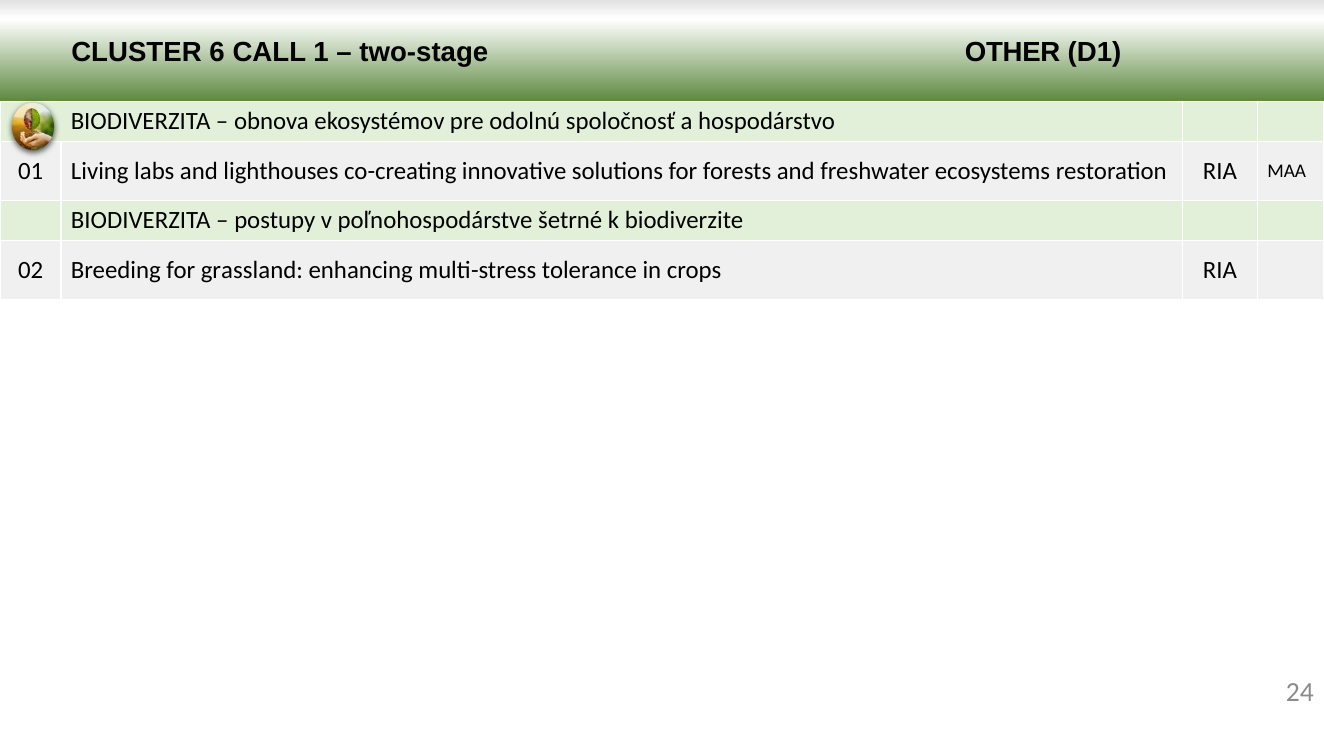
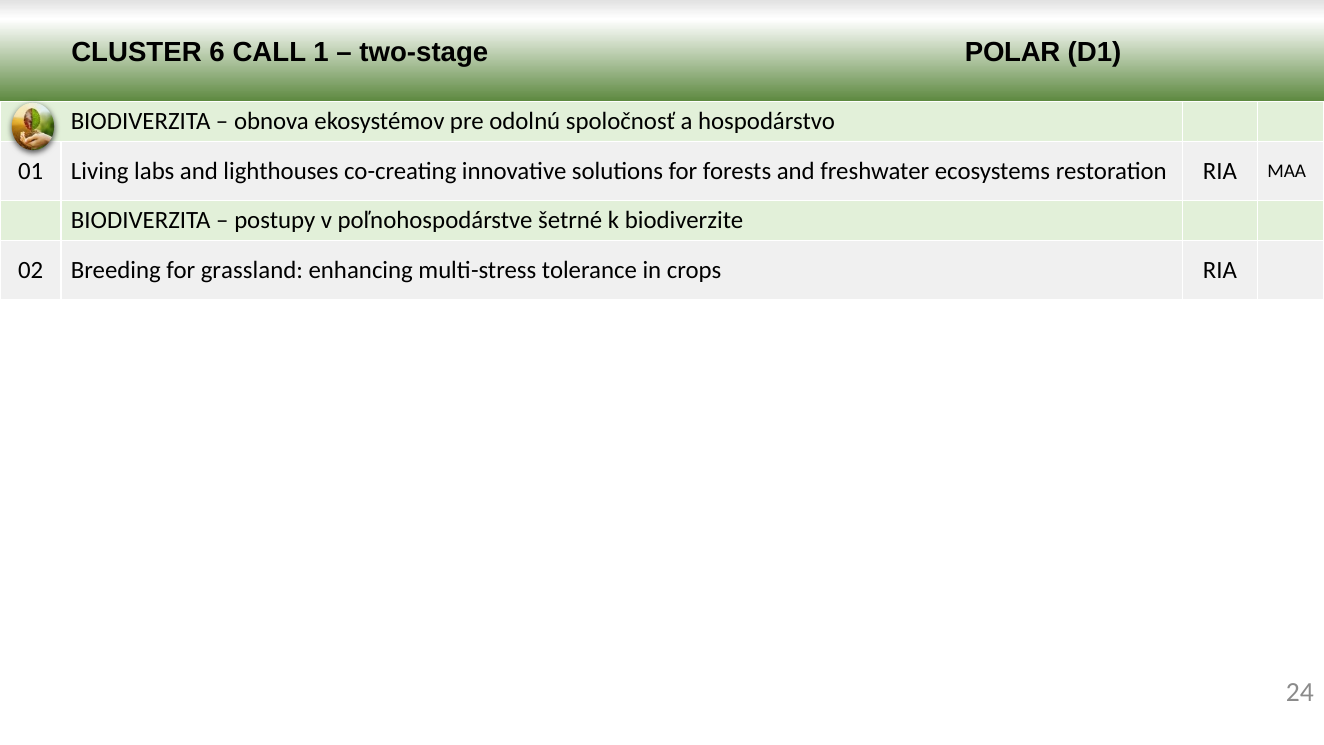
OTHER: OTHER -> POLAR
